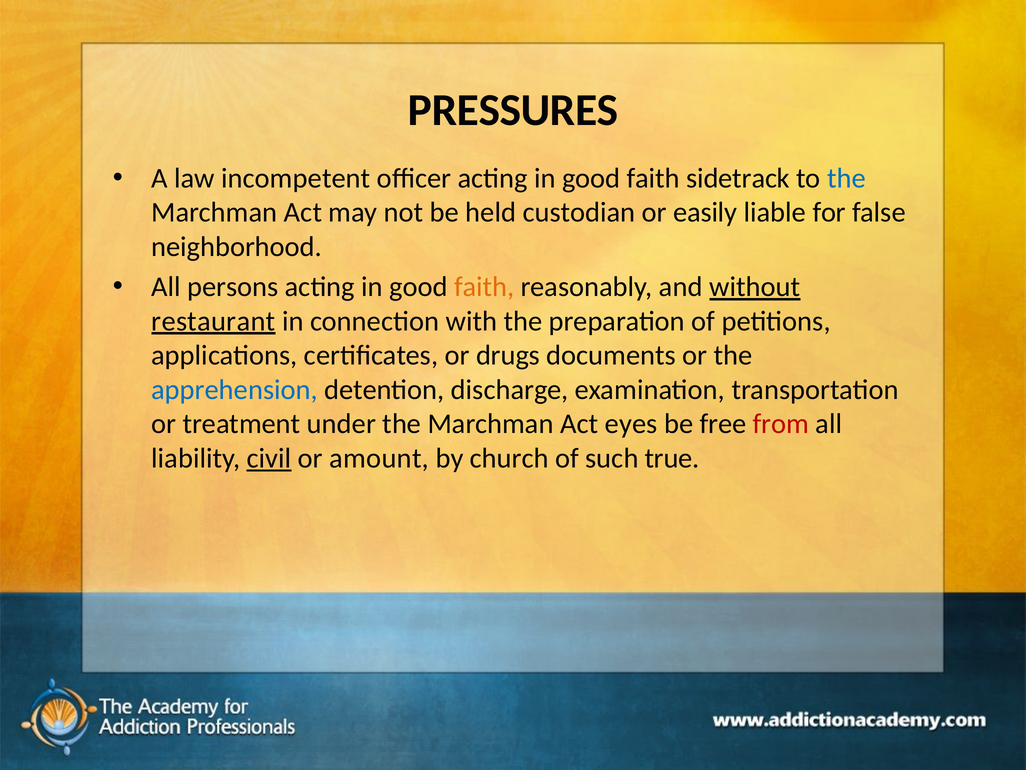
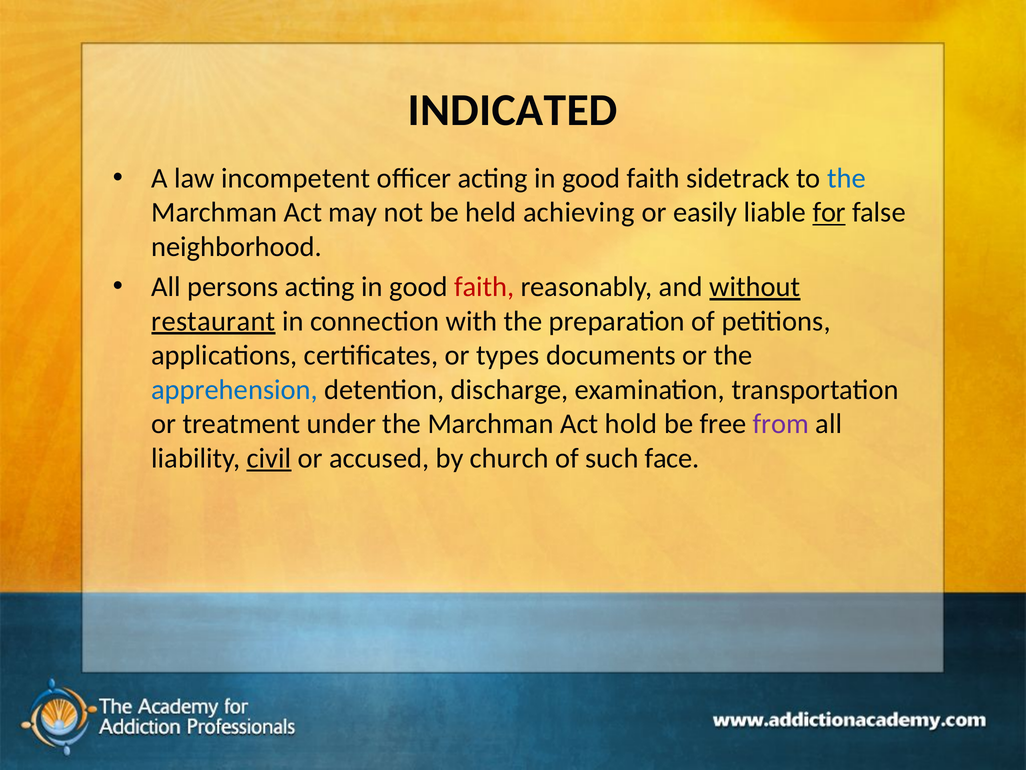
PRESSURES: PRESSURES -> INDICATED
custodian: custodian -> achieving
for underline: none -> present
faith at (484, 287) colour: orange -> red
drugs: drugs -> types
eyes: eyes -> hold
from colour: red -> purple
amount: amount -> accused
true: true -> face
